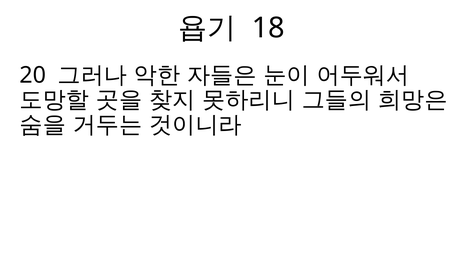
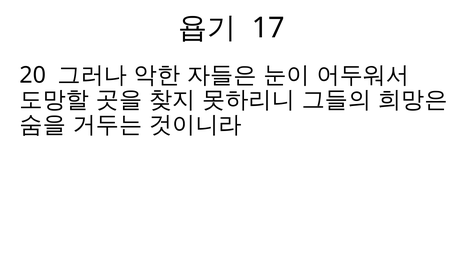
18: 18 -> 17
